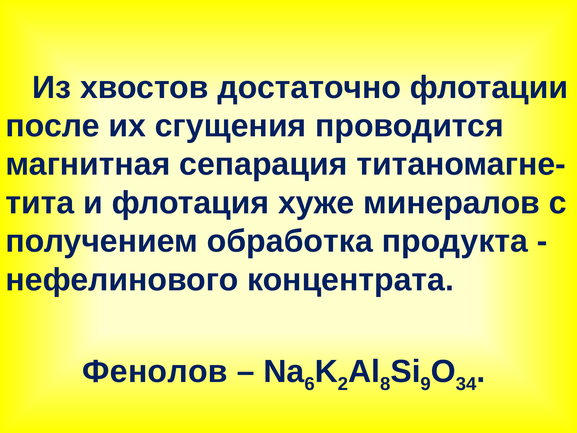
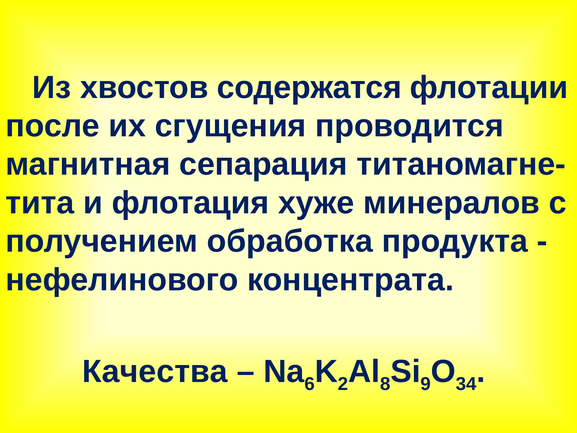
достаточно: достаточно -> содержатся
Фенолов: Фенолов -> Качества
